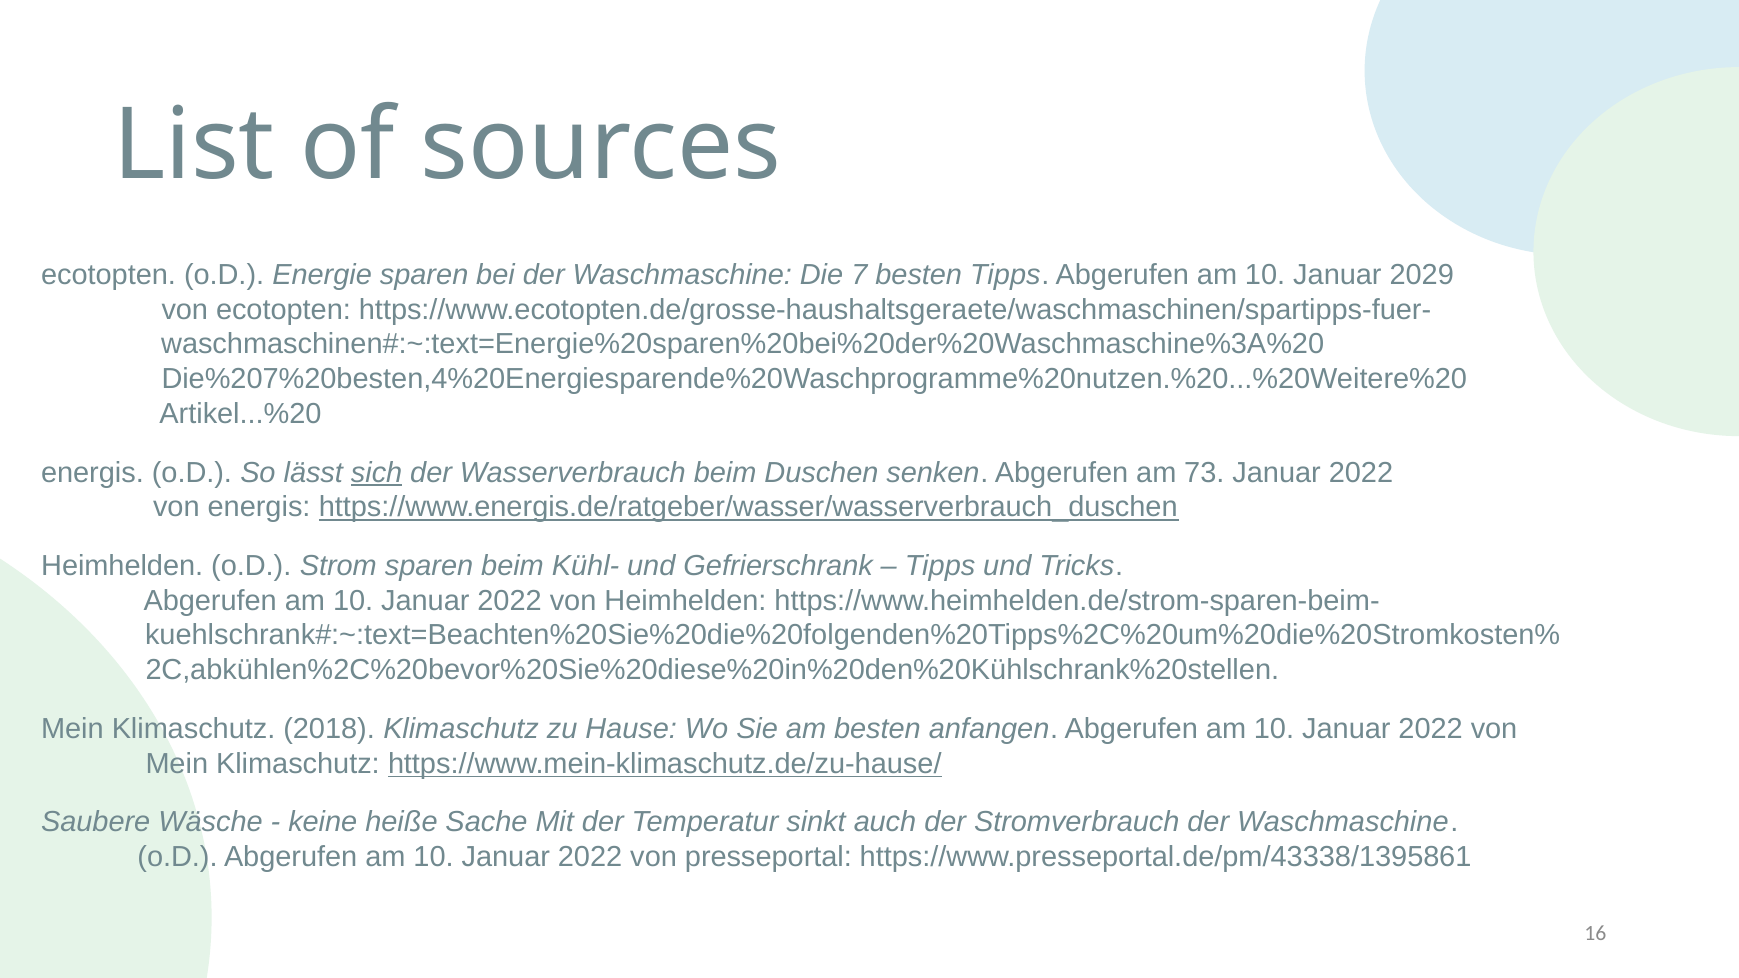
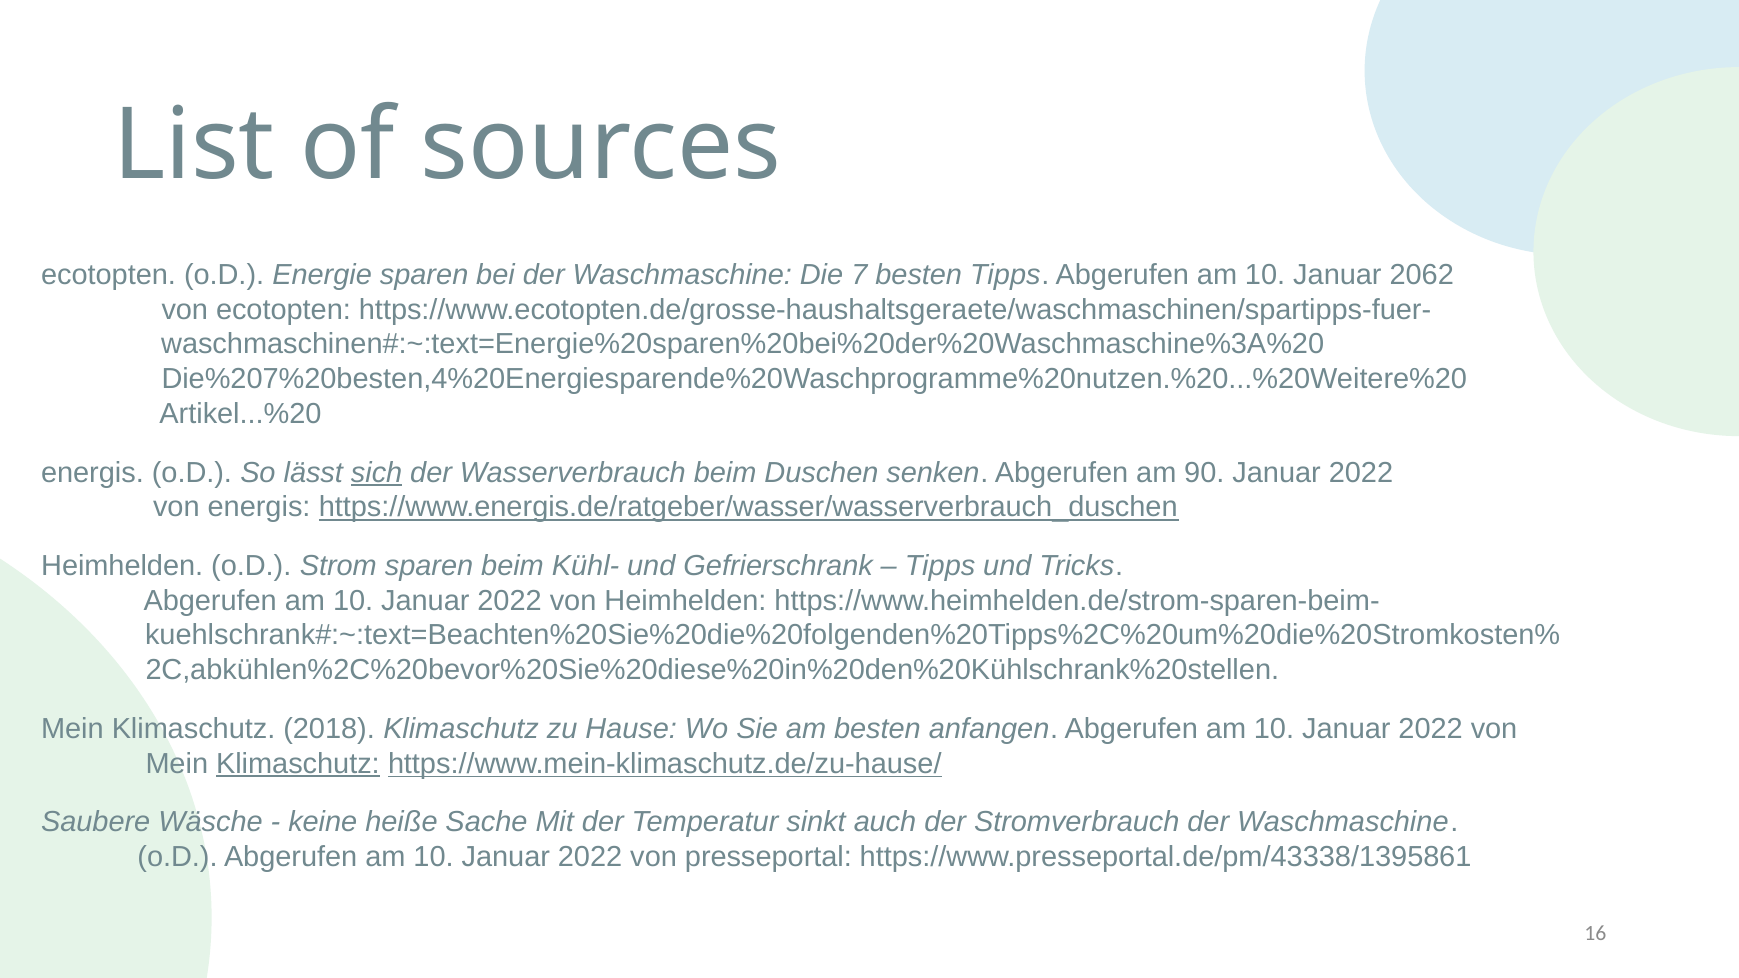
2029: 2029 -> 2062
73: 73 -> 90
Klimaschutz at (298, 764) underline: none -> present
